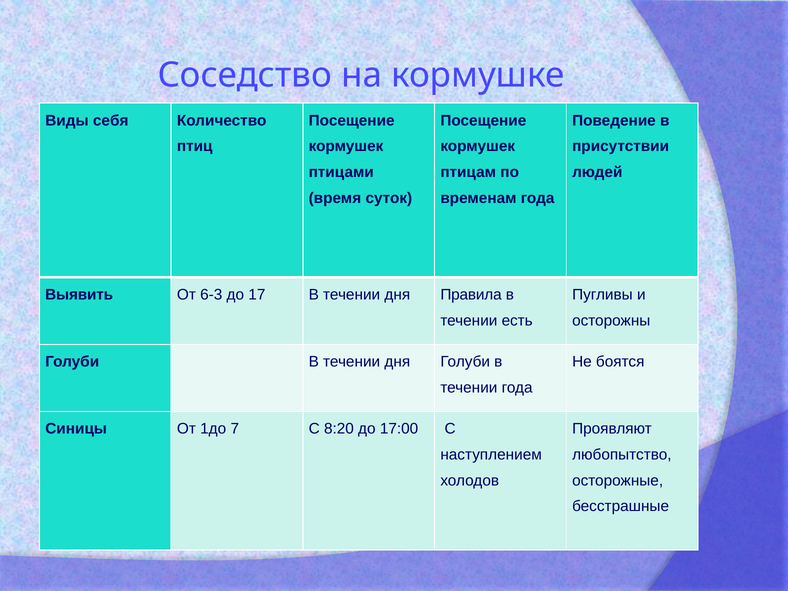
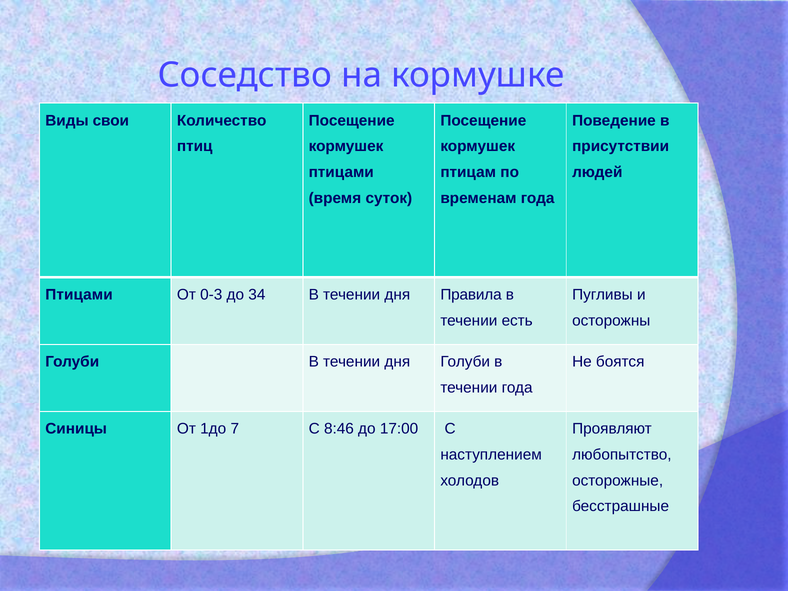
себя: себя -> свои
Выявить at (79, 295): Выявить -> Птицами
6-3: 6-3 -> 0-3
17: 17 -> 34
8:20: 8:20 -> 8:46
